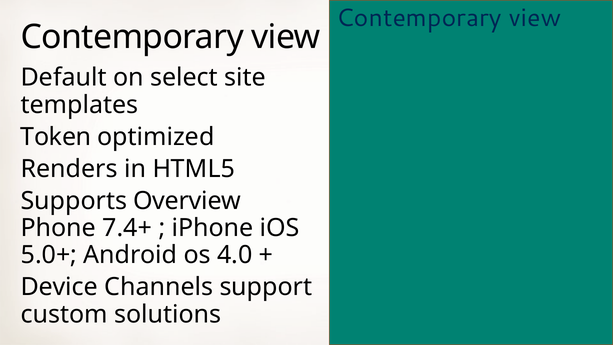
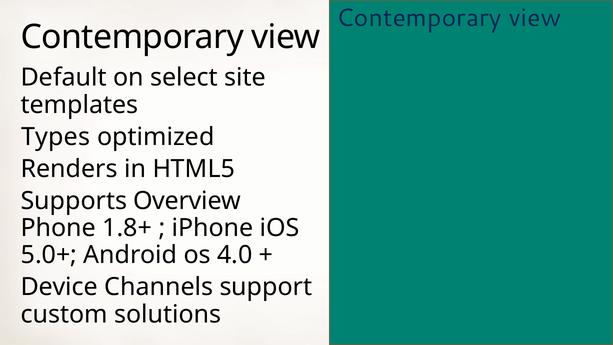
Token: Token -> Types
7.4+: 7.4+ -> 1.8+
